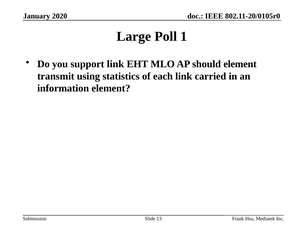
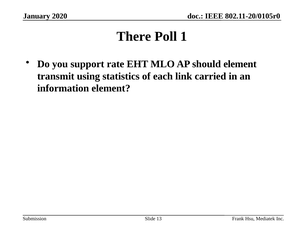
Large: Large -> There
support link: link -> rate
